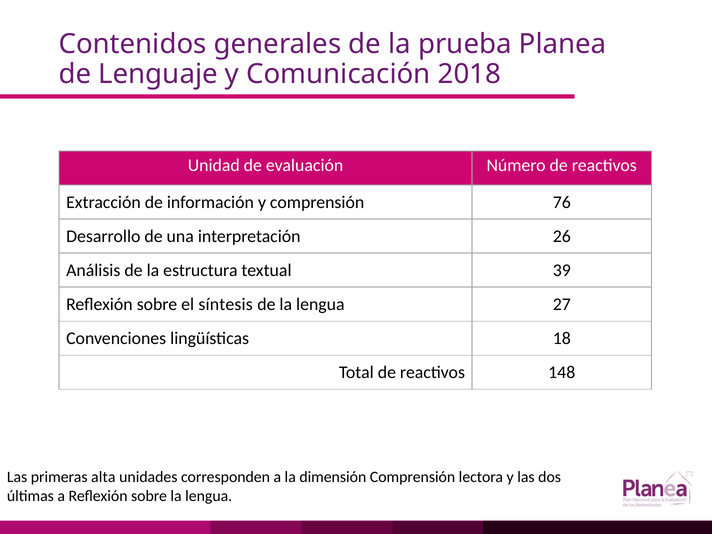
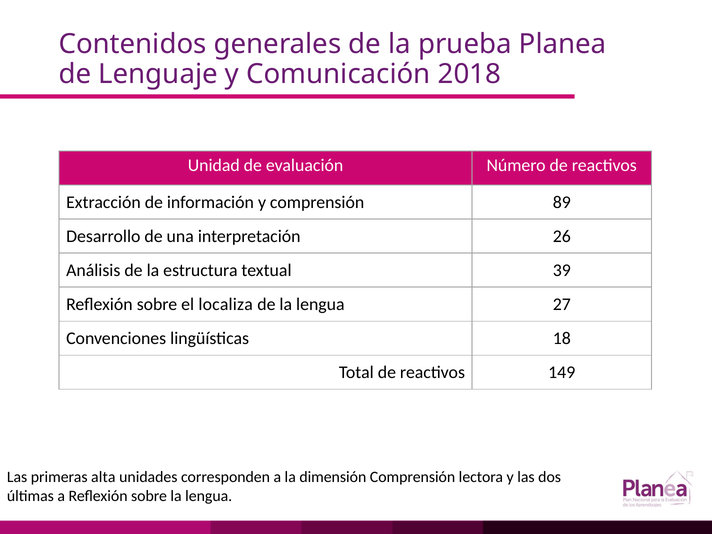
76: 76 -> 89
síntesis: síntesis -> localiza
148: 148 -> 149
